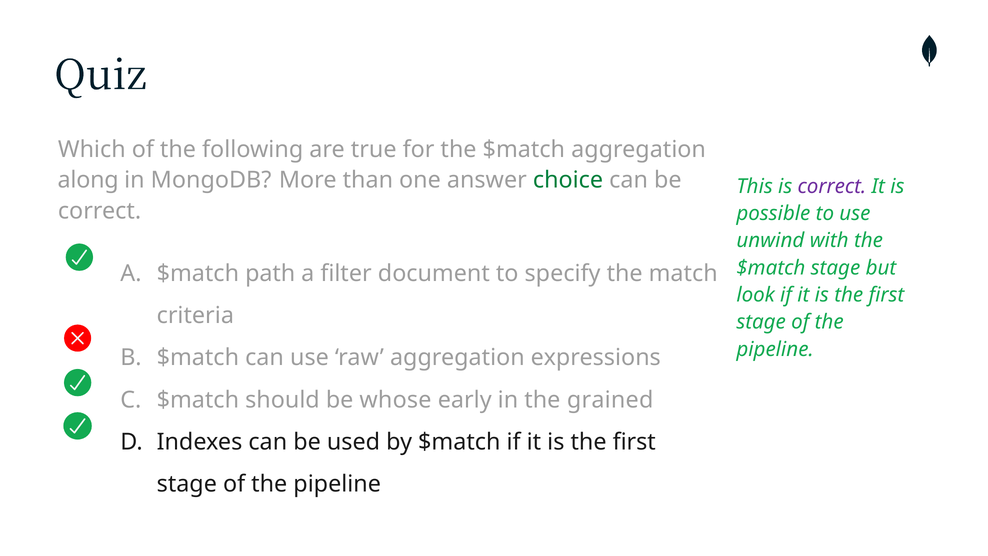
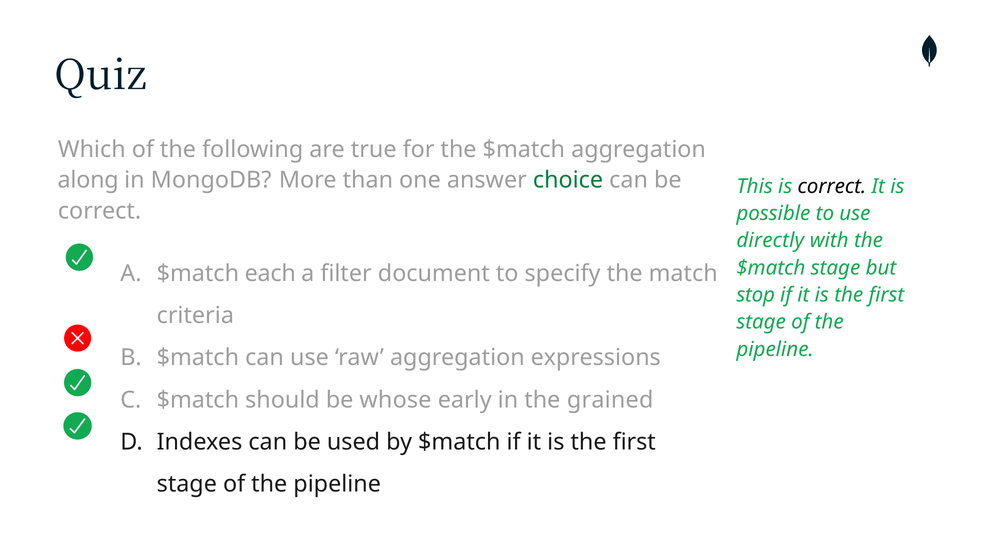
correct at (832, 186) colour: purple -> black
unwind: unwind -> directly
path: path -> each
look: look -> stop
